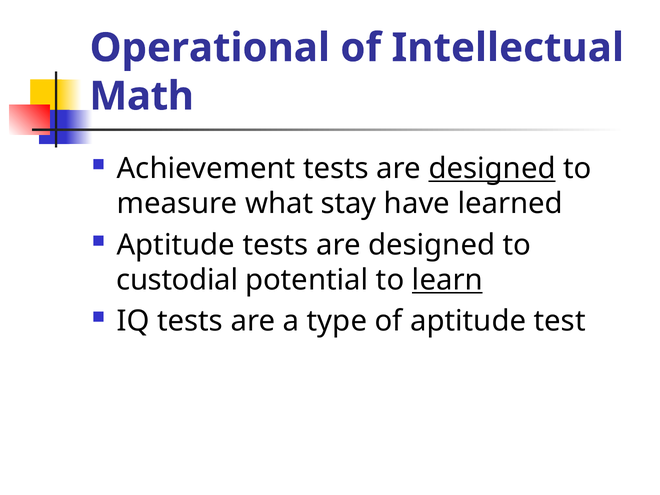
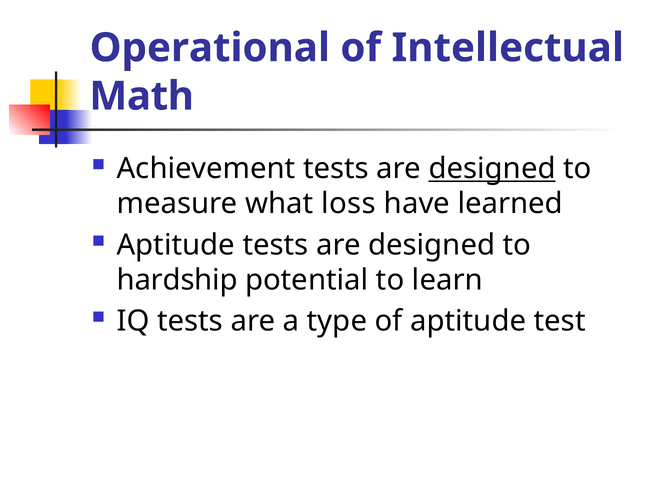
stay: stay -> loss
custodial: custodial -> hardship
learn underline: present -> none
